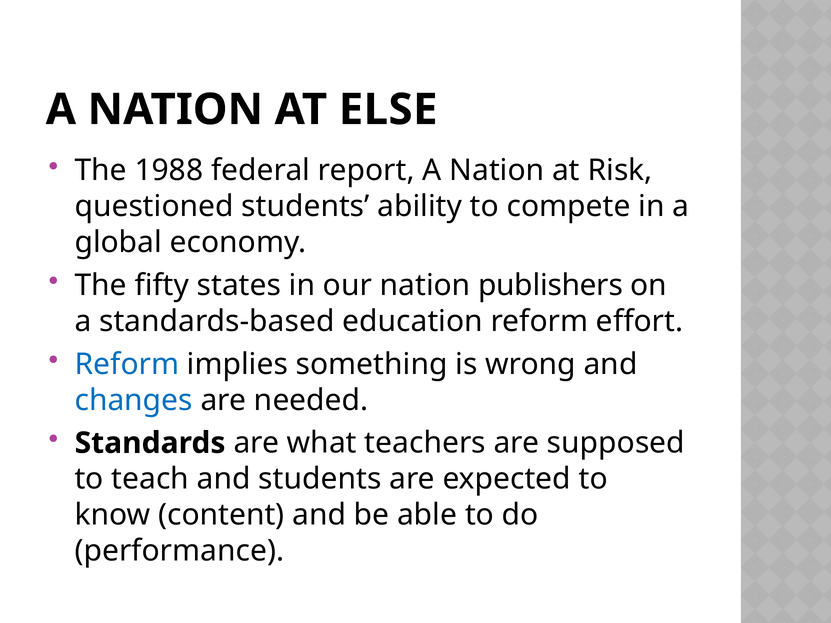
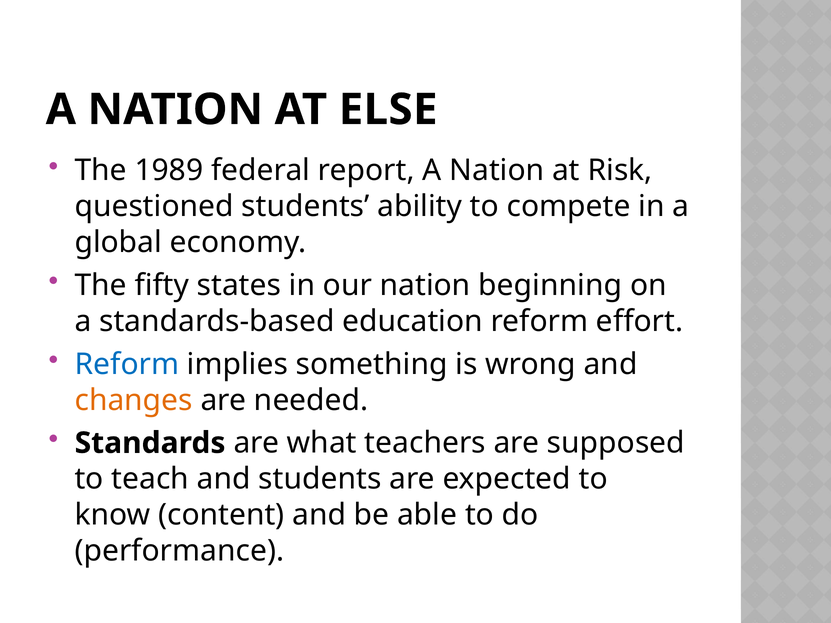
1988: 1988 -> 1989
publishers: publishers -> beginning
changes colour: blue -> orange
